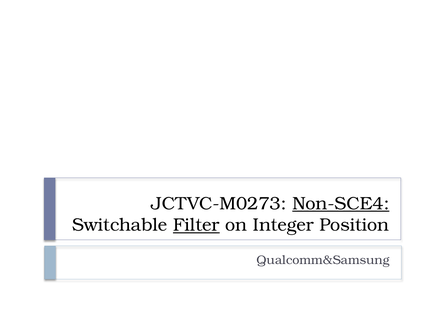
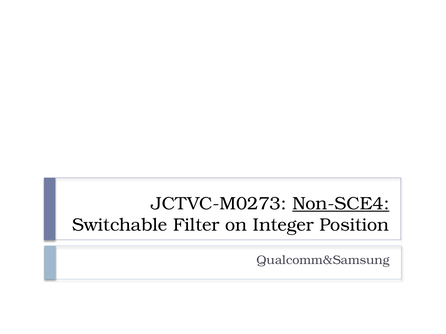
Filter underline: present -> none
